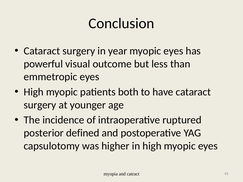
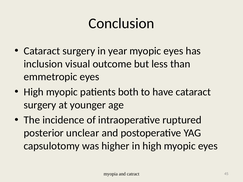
powerful: powerful -> inclusion
defined: defined -> unclear
